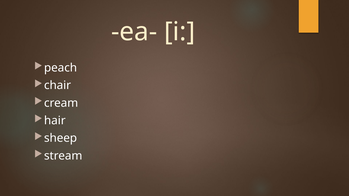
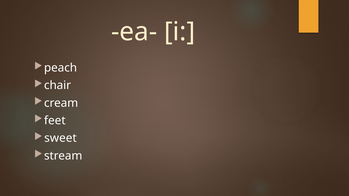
hair: hair -> feet
sheep: sheep -> sweet
